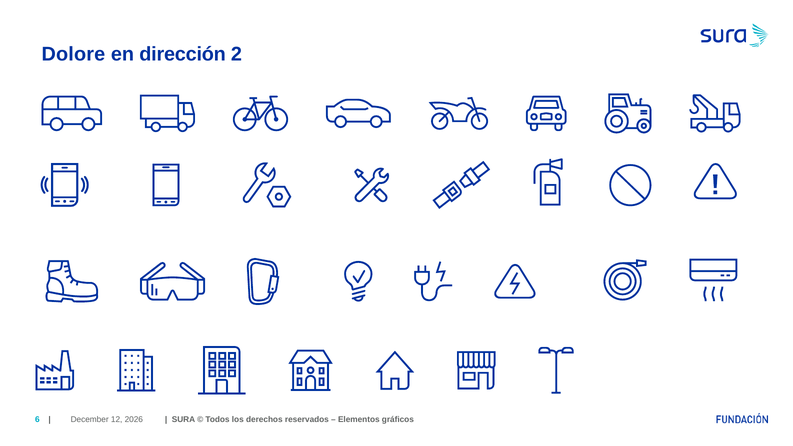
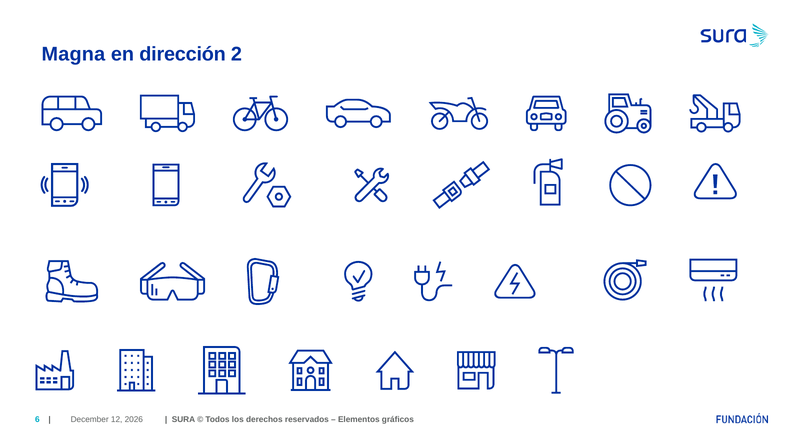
Dolore: Dolore -> Magna
